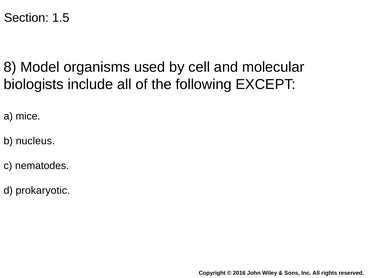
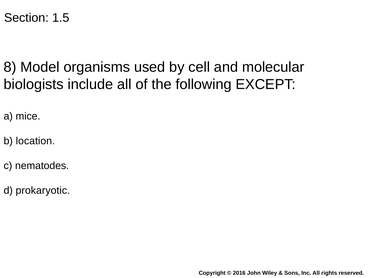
nucleus: nucleus -> location
